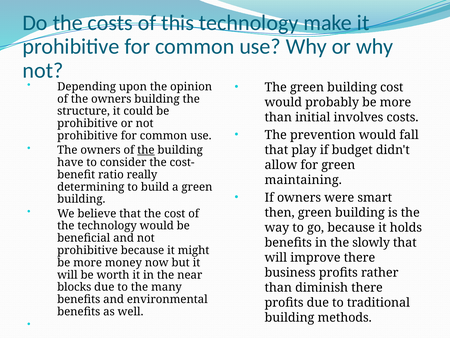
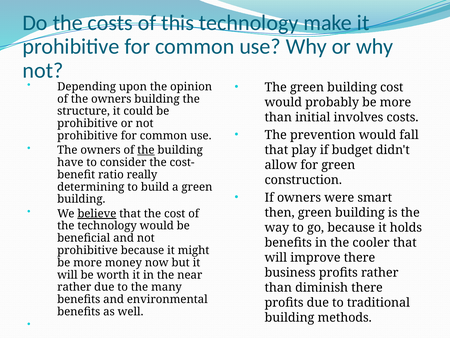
maintaining: maintaining -> construction
believe underline: none -> present
slowly: slowly -> cooler
blocks at (74, 287): blocks -> rather
